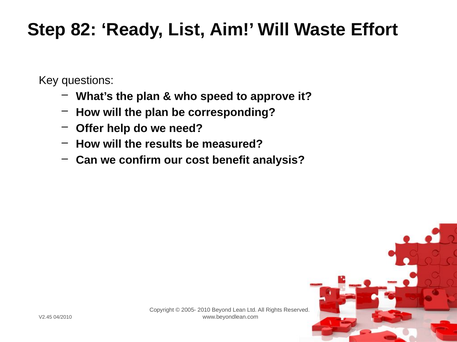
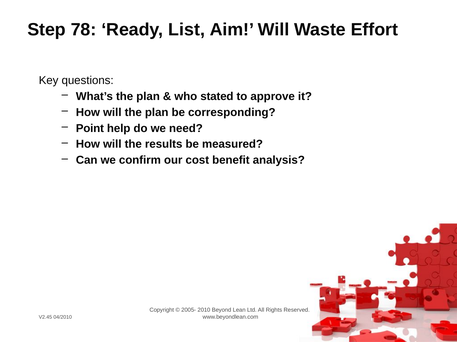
82: 82 -> 78
speed: speed -> stated
Offer: Offer -> Point
